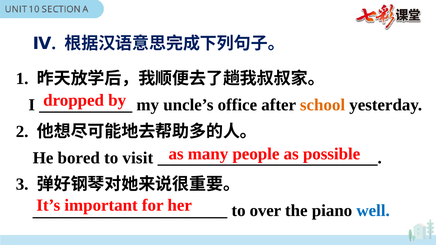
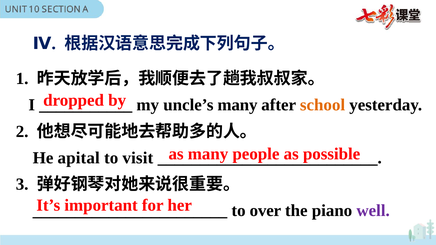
uncle’s office: office -> many
bored: bored -> apital
well colour: blue -> purple
